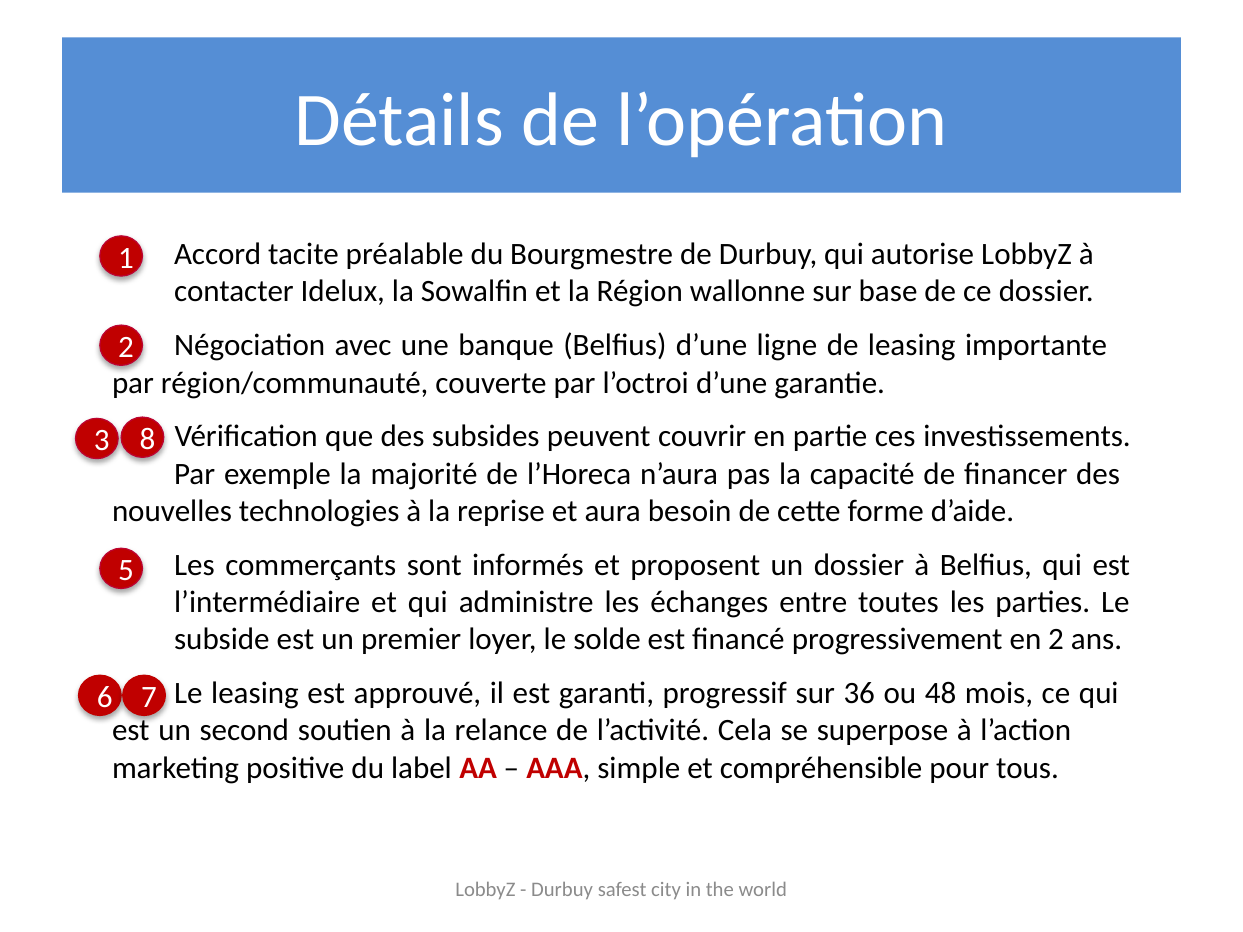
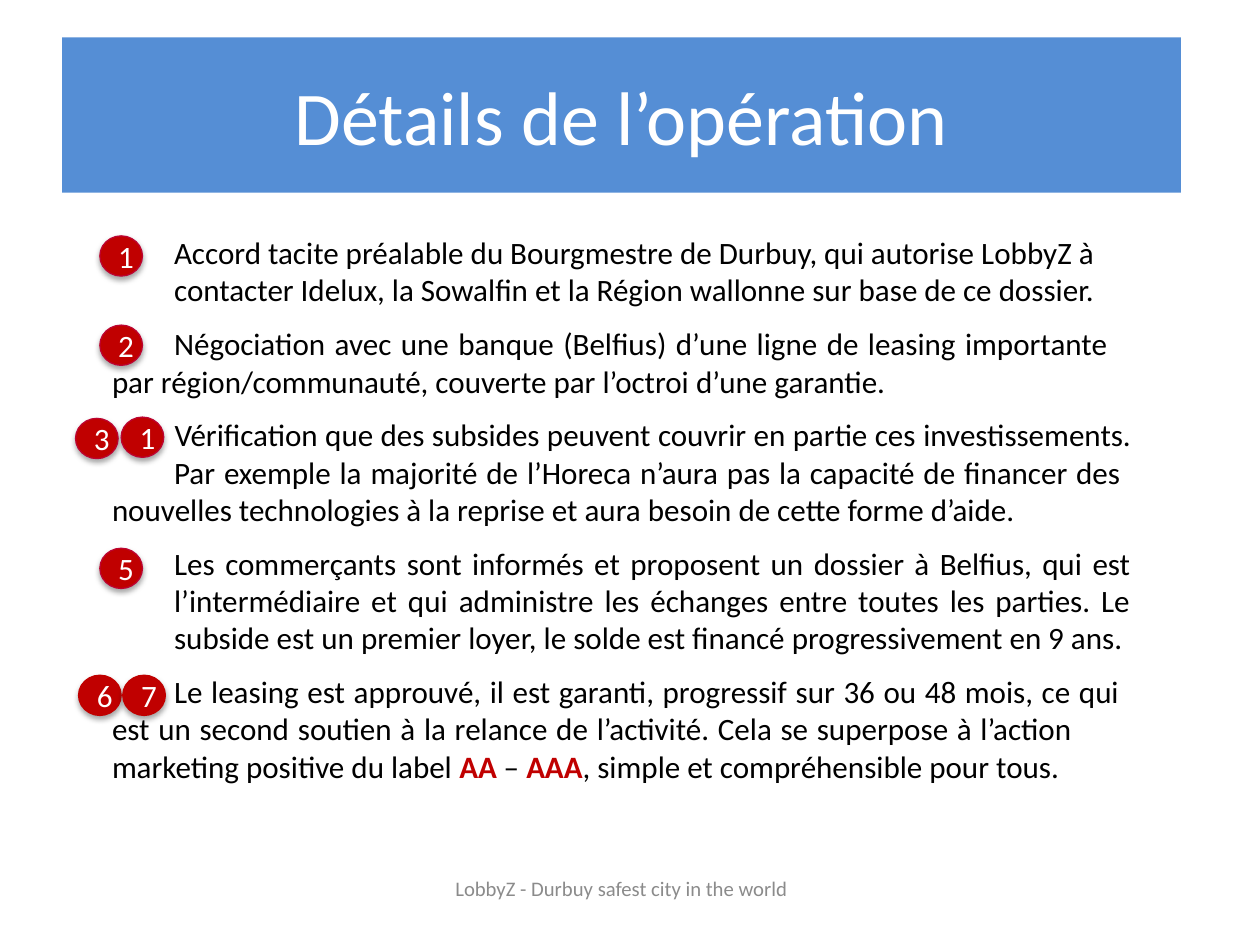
3 8: 8 -> 1
en 2: 2 -> 9
